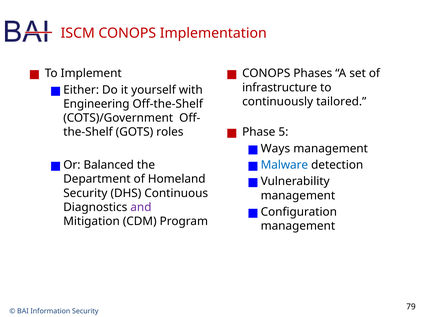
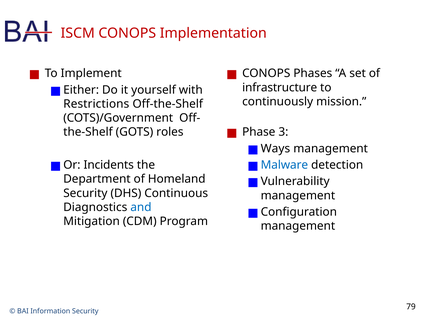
tailored: tailored -> mission
Engineering: Engineering -> Restrictions
5: 5 -> 3
Balanced: Balanced -> Incidents
and colour: purple -> blue
